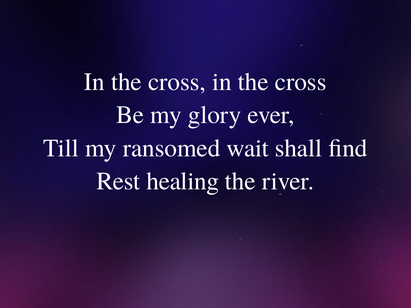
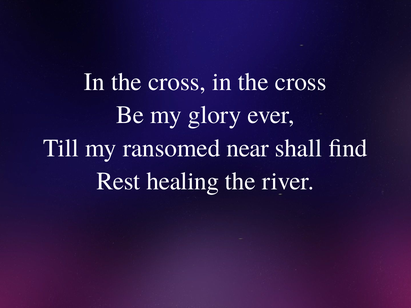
wait: wait -> near
